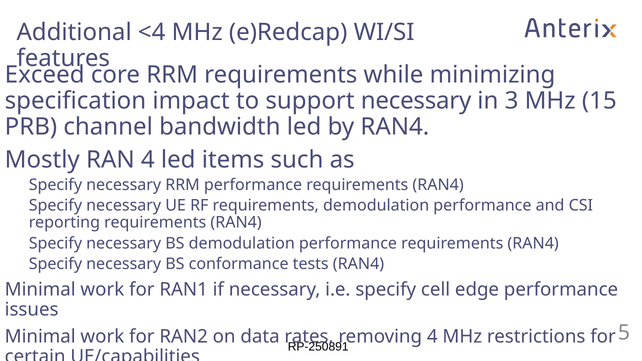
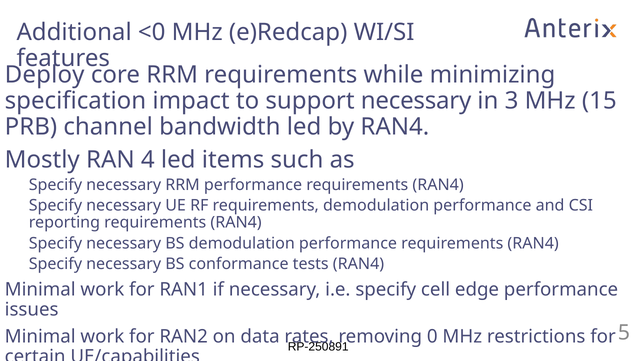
<4: <4 -> <0
Exceed: Exceed -> Deploy
removing 4: 4 -> 0
